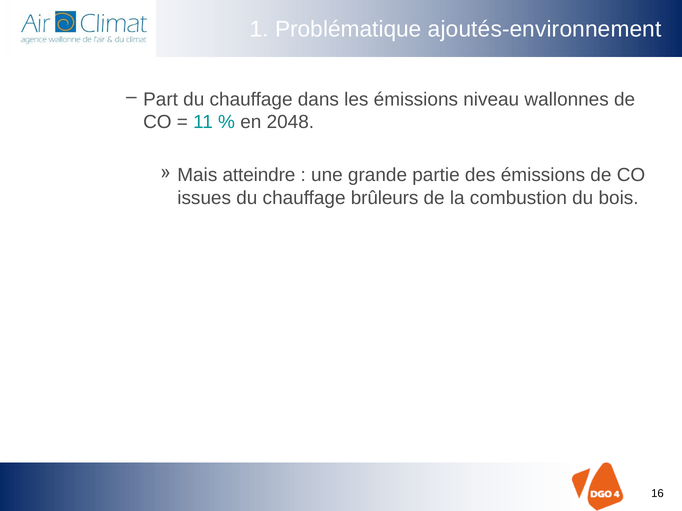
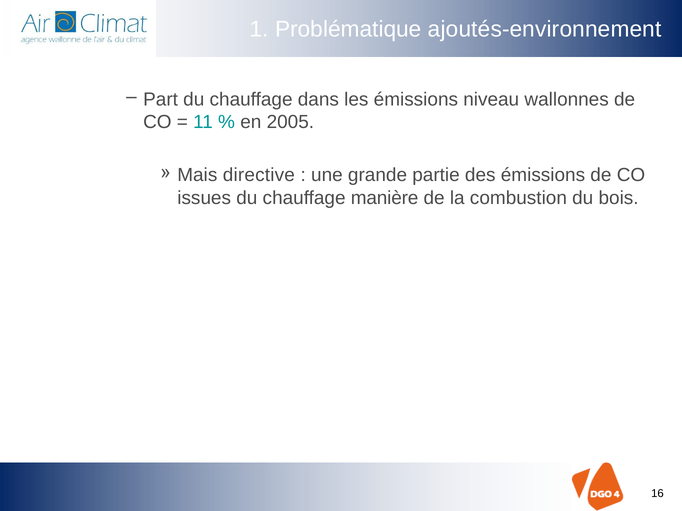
2048: 2048 -> 2005
atteindre: atteindre -> directive
brûleurs: brûleurs -> manière
